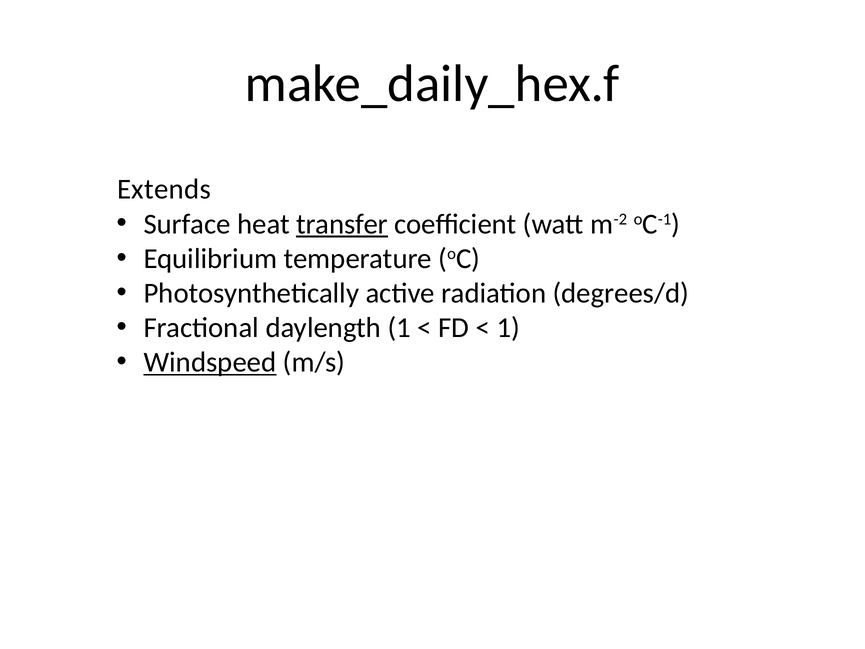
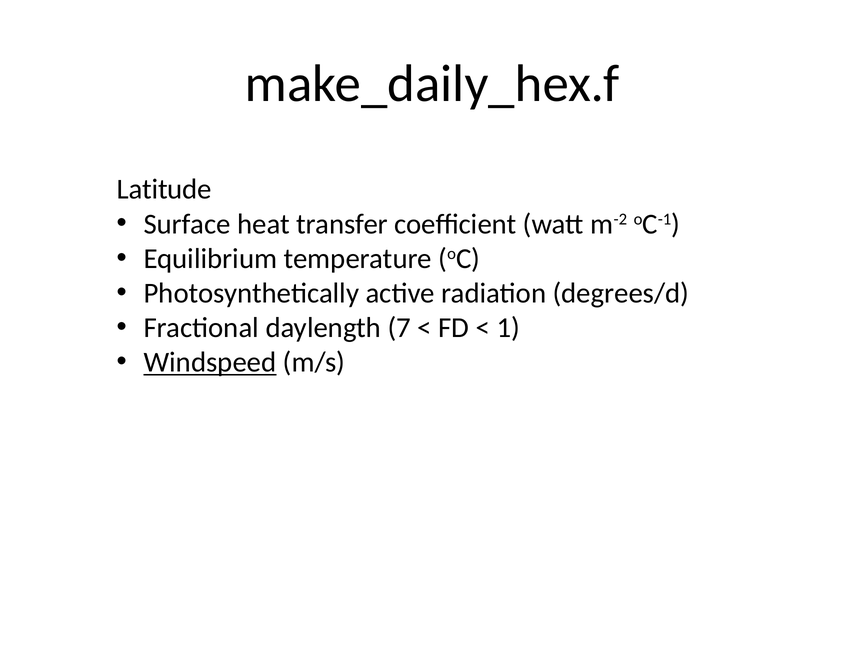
Extends: Extends -> Latitude
transfer underline: present -> none
daylength 1: 1 -> 7
